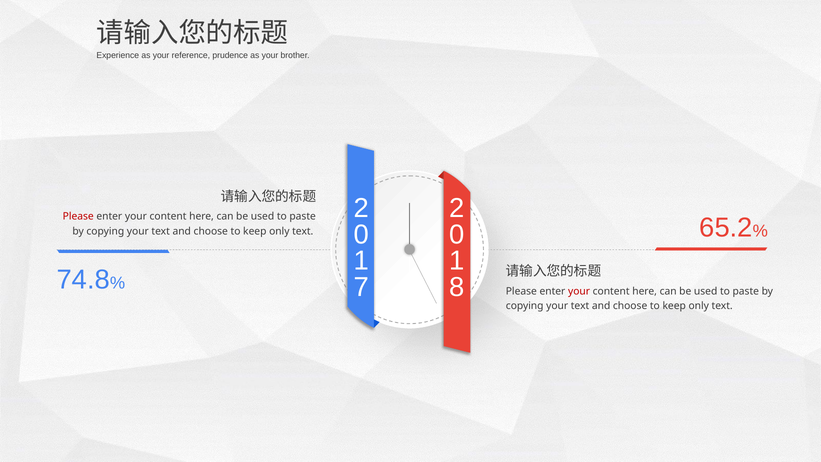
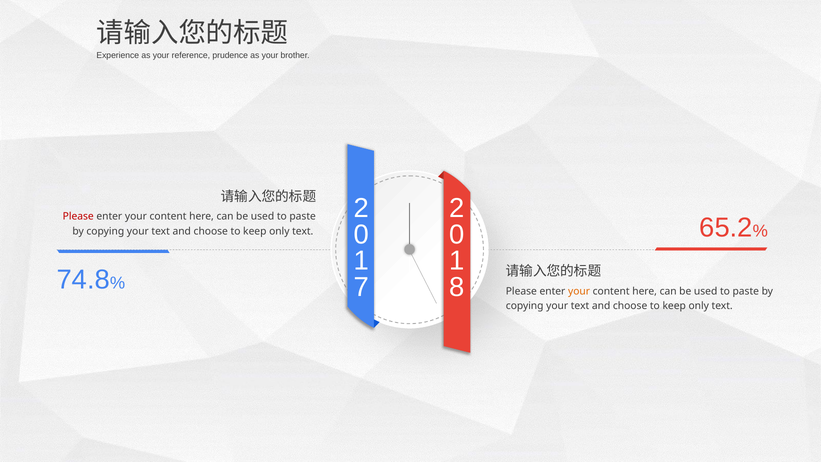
your at (579, 291) colour: red -> orange
